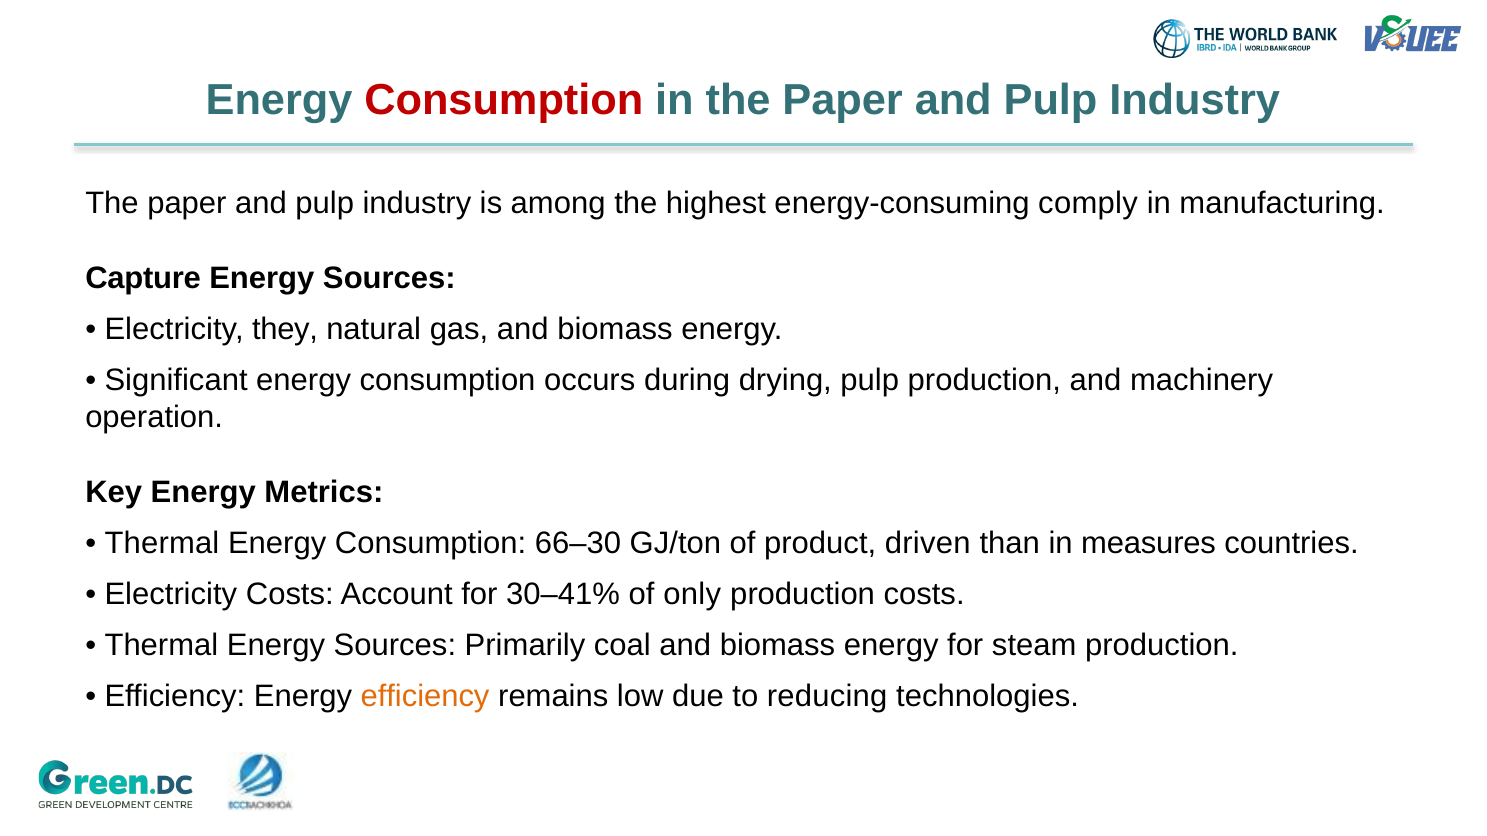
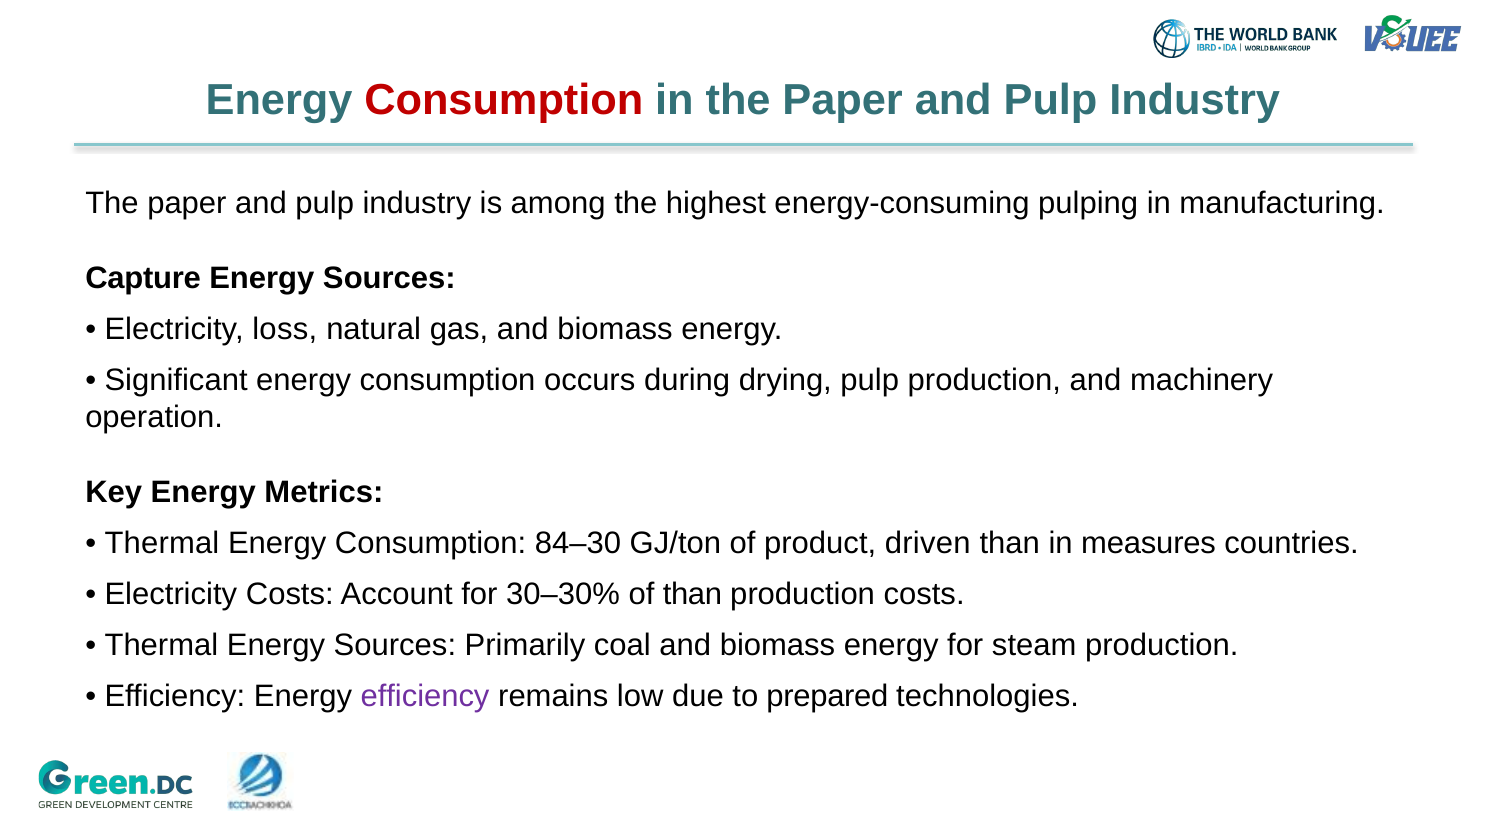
comply: comply -> pulping
they: they -> loss
66–30: 66–30 -> 84–30
30–41%: 30–41% -> 30–30%
of only: only -> than
efficiency at (425, 697) colour: orange -> purple
reducing: reducing -> prepared
